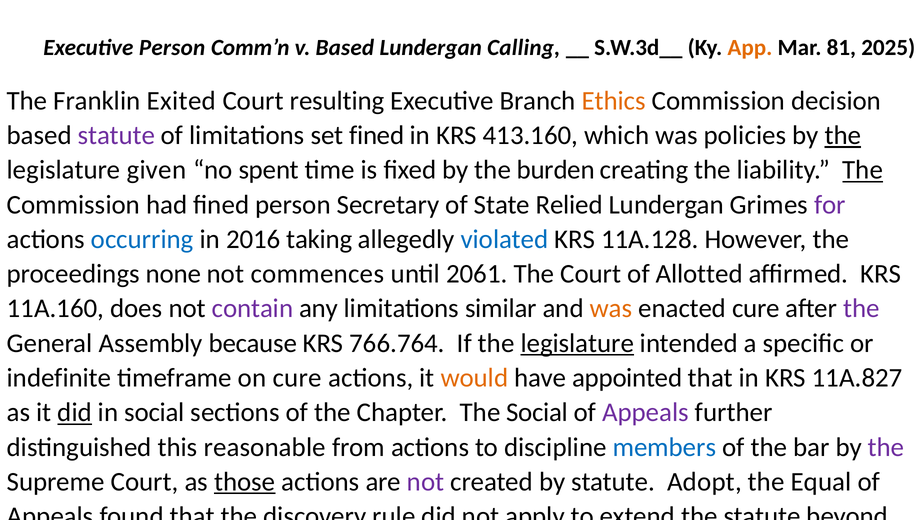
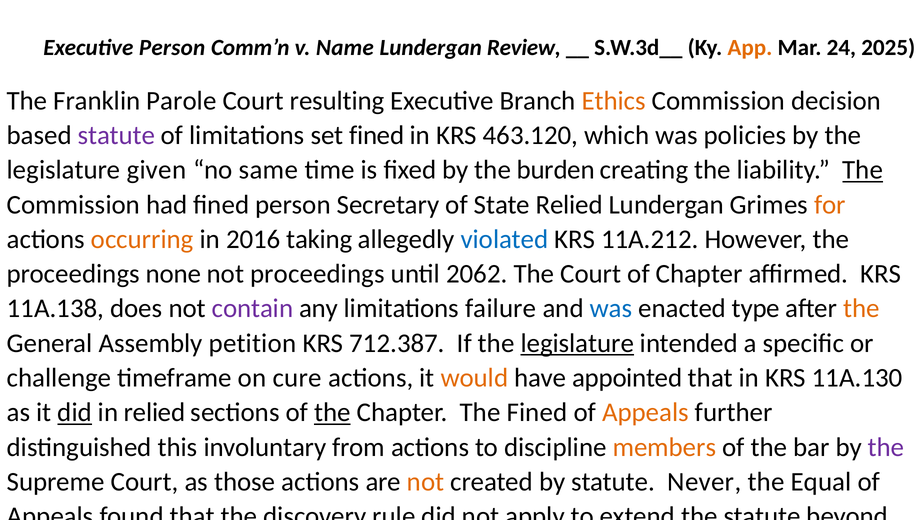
v Based: Based -> Name
Calling: Calling -> Review
81: 81 -> 24
Exited: Exited -> Parole
413.160: 413.160 -> 463.120
the at (843, 135) underline: present -> none
spent: spent -> same
for colour: purple -> orange
occurring colour: blue -> orange
11A.128: 11A.128 -> 11A.212
not commences: commences -> proceedings
2061: 2061 -> 2062
of Allotted: Allotted -> Chapter
11A.160: 11A.160 -> 11A.138
similar: similar -> failure
was at (611, 308) colour: orange -> blue
enacted cure: cure -> type
the at (862, 308) colour: purple -> orange
because: because -> petition
766.764: 766.764 -> 712.387
indefinite: indefinite -> challenge
11A.827: 11A.827 -> 11A.130
in social: social -> relied
the at (332, 412) underline: none -> present
The Social: Social -> Fined
Appeals at (645, 412) colour: purple -> orange
reasonable: reasonable -> involuntary
members colour: blue -> orange
those underline: present -> none
not at (426, 482) colour: purple -> orange
Adopt: Adopt -> Never
